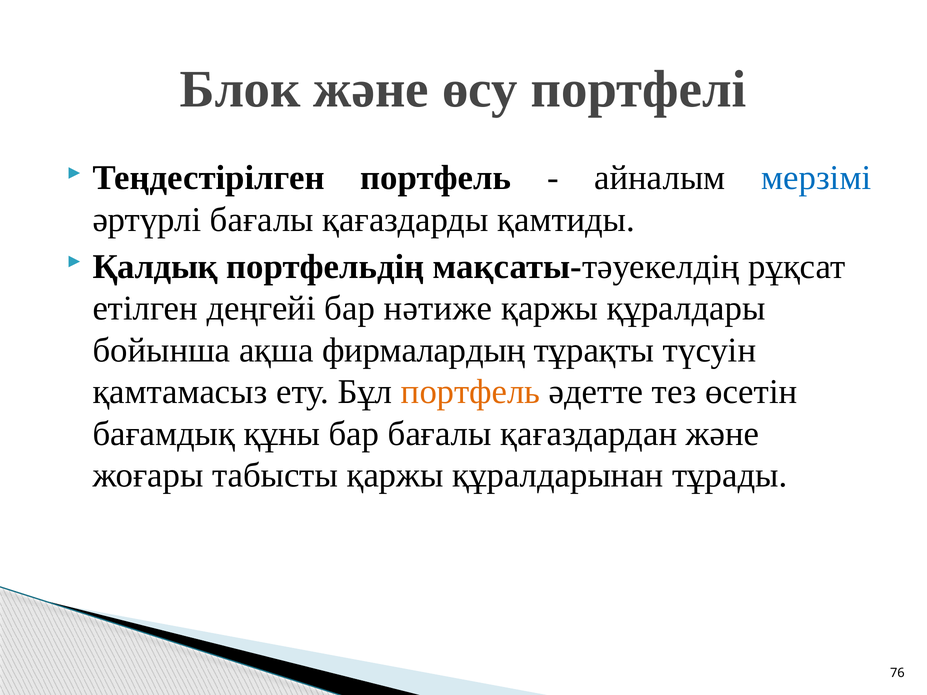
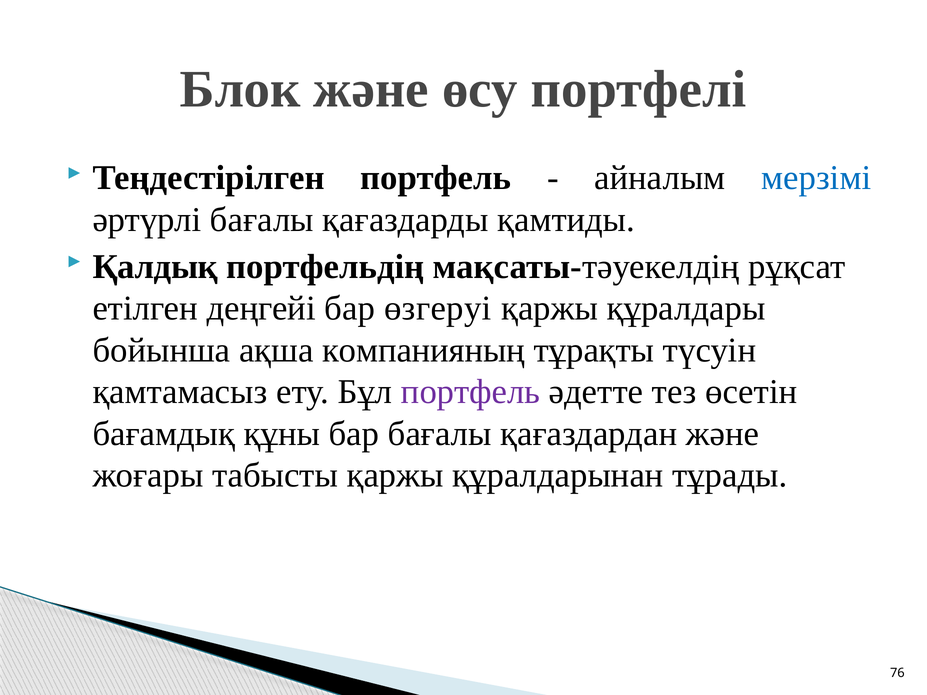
нәтиже: нәтиже -> өзгеруі
фирмалардың: фирмалардың -> компанияның
портфель at (471, 392) colour: orange -> purple
